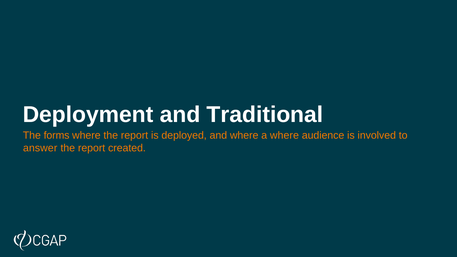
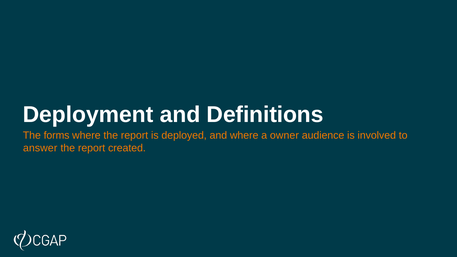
Traditional: Traditional -> Definitions
a where: where -> owner
